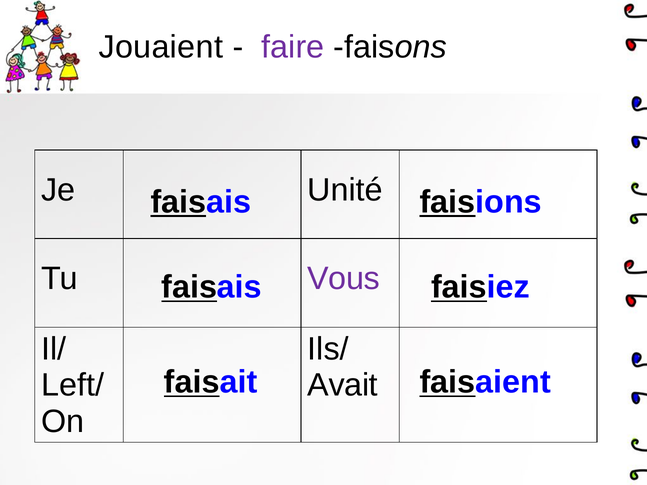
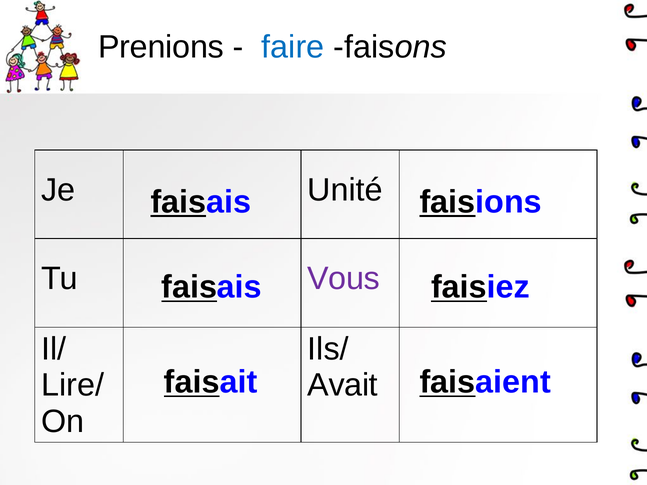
Jouaient: Jouaient -> Prenions
faire colour: purple -> blue
Left/: Left/ -> Lire/
